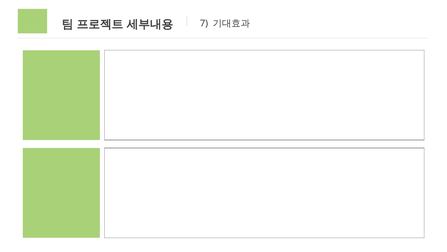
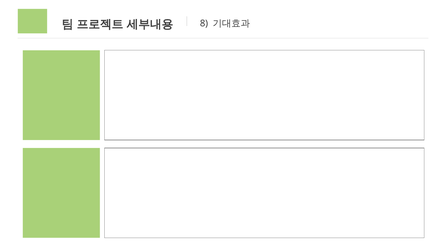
7: 7 -> 8
